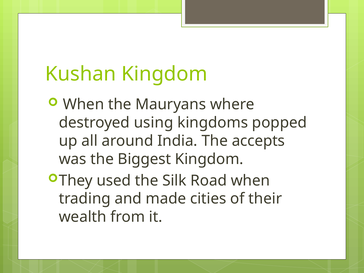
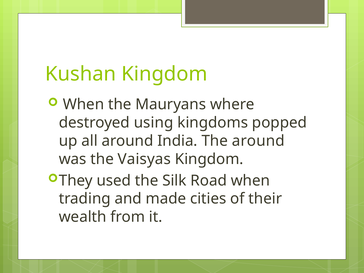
The accepts: accepts -> around
Biggest: Biggest -> Vaisyas
